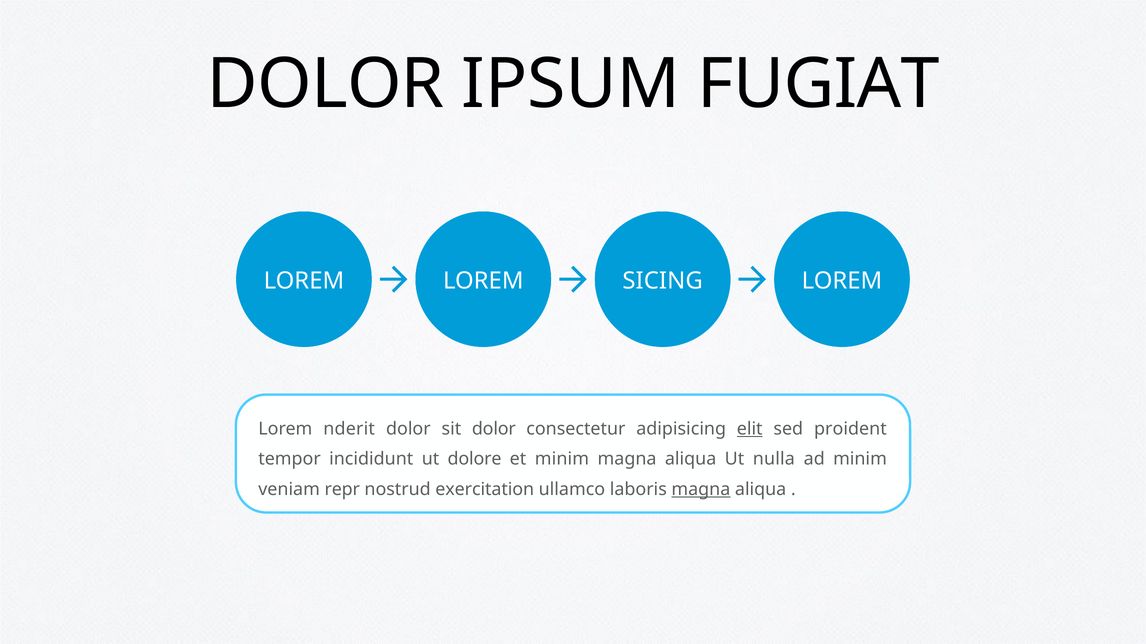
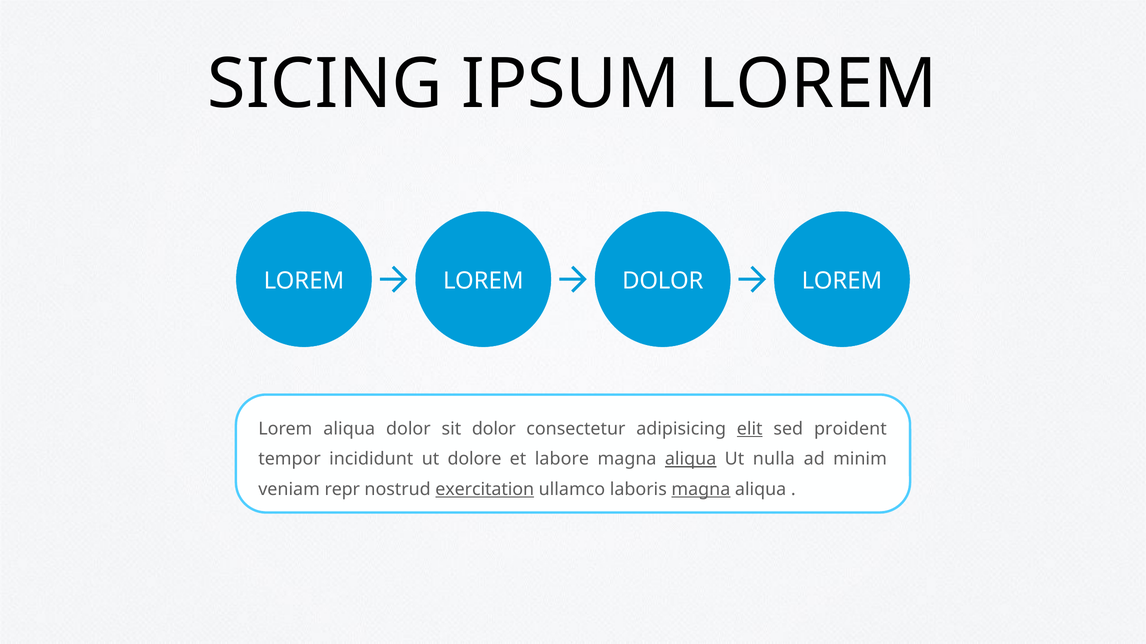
DOLOR at (326, 84): DOLOR -> SICING
IPSUM FUGIAT: FUGIAT -> LOREM
SICING at (663, 281): SICING -> DOLOR
Lorem nderit: nderit -> aliqua
et minim: minim -> labore
aliqua at (691, 460) underline: none -> present
exercitation underline: none -> present
